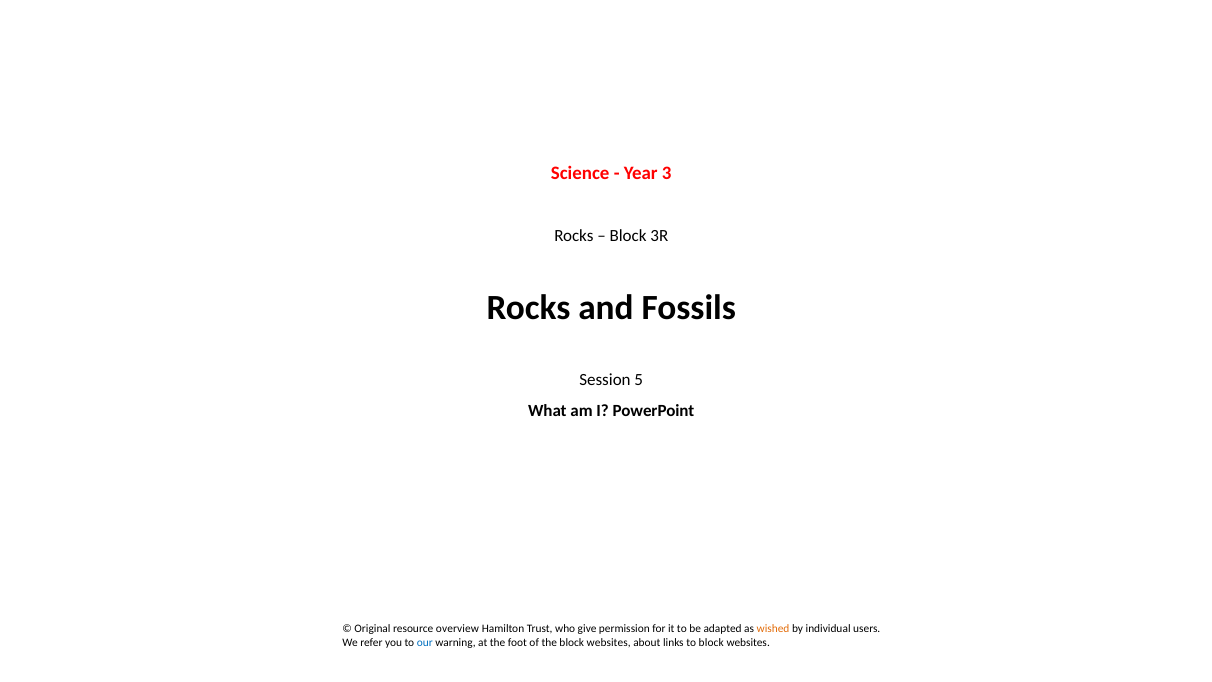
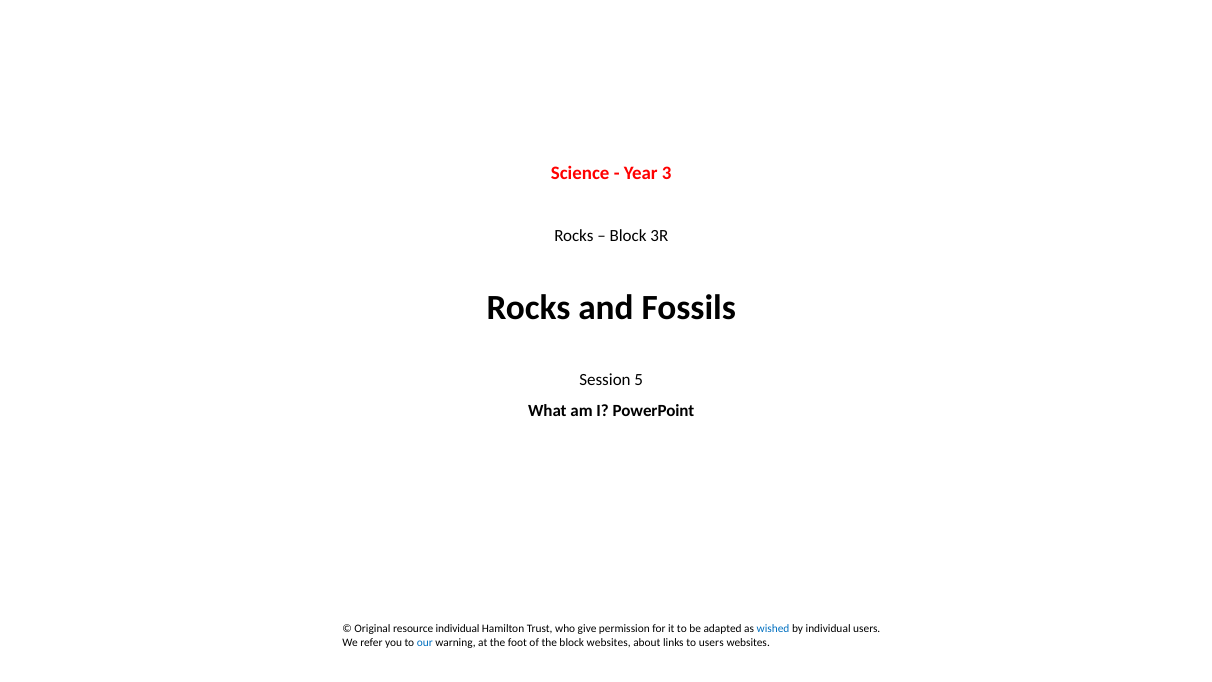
resource overview: overview -> individual
wished colour: orange -> blue
to block: block -> users
